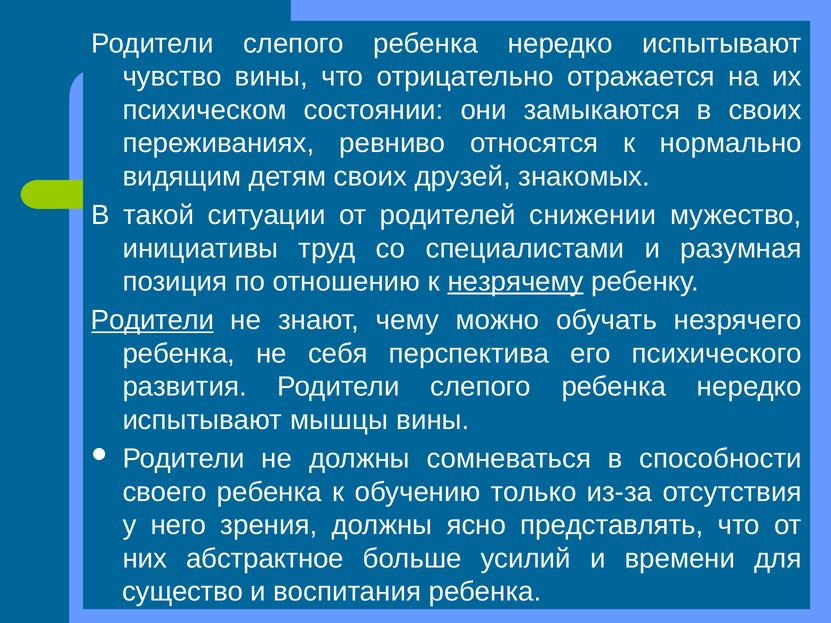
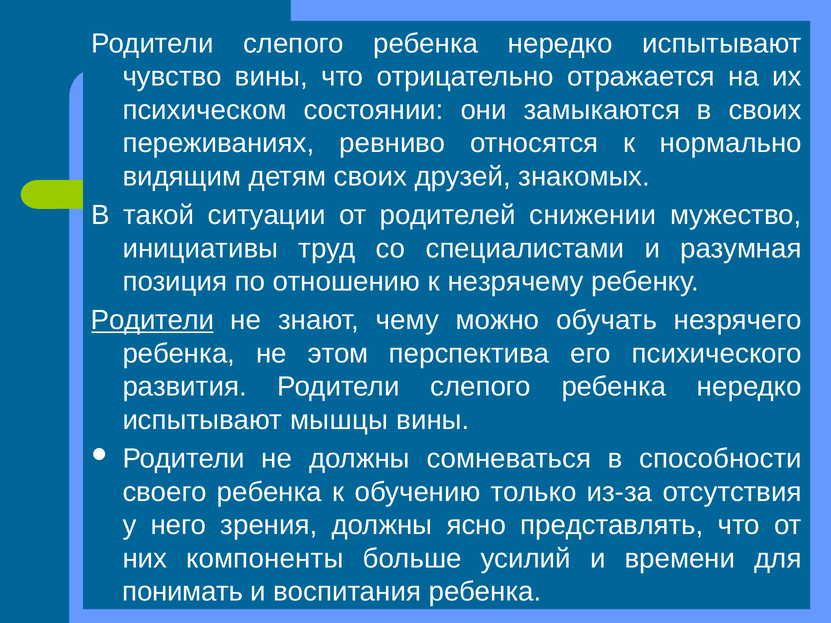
незрячему underline: present -> none
себя: себя -> этом
абстрактное: абстрактное -> компоненты
существо: существо -> понимать
